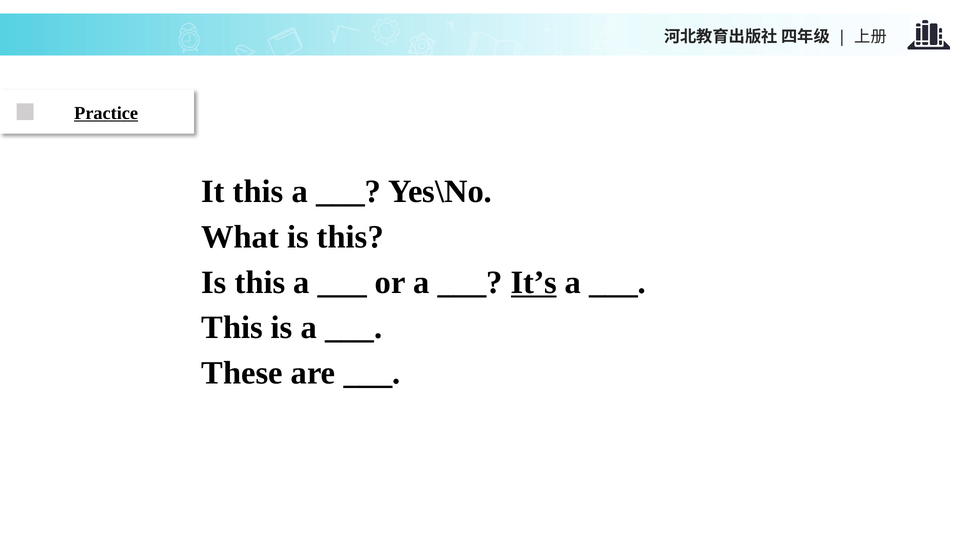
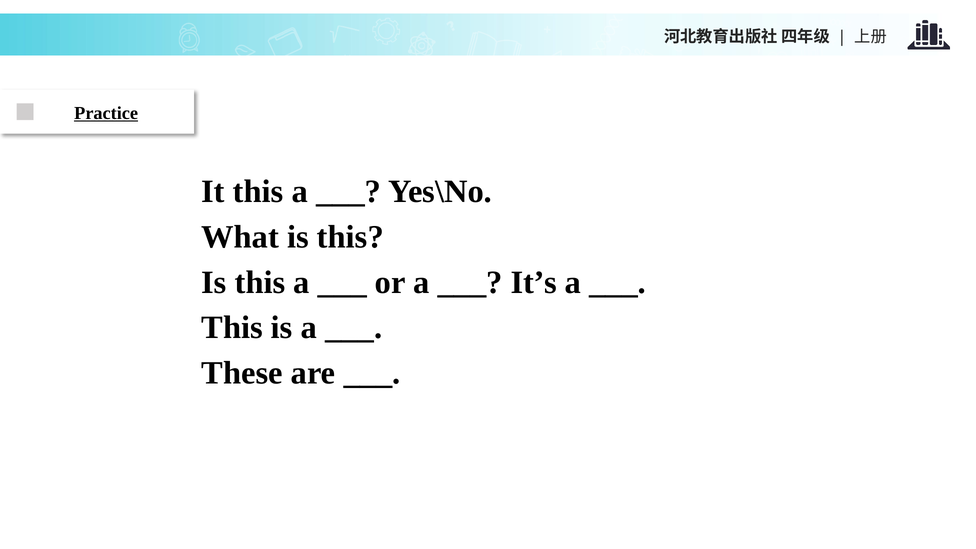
It’s underline: present -> none
